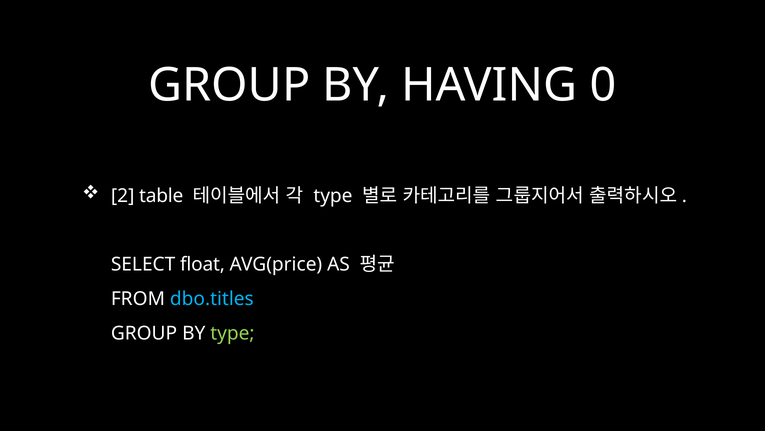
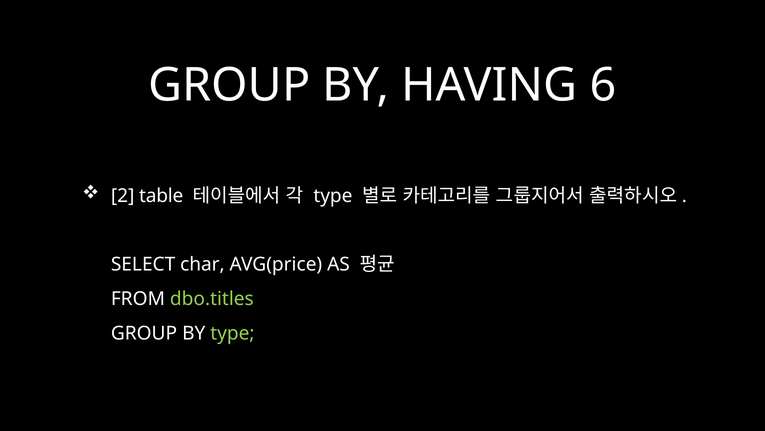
0: 0 -> 6
float: float -> char
dbo.titles colour: light blue -> light green
